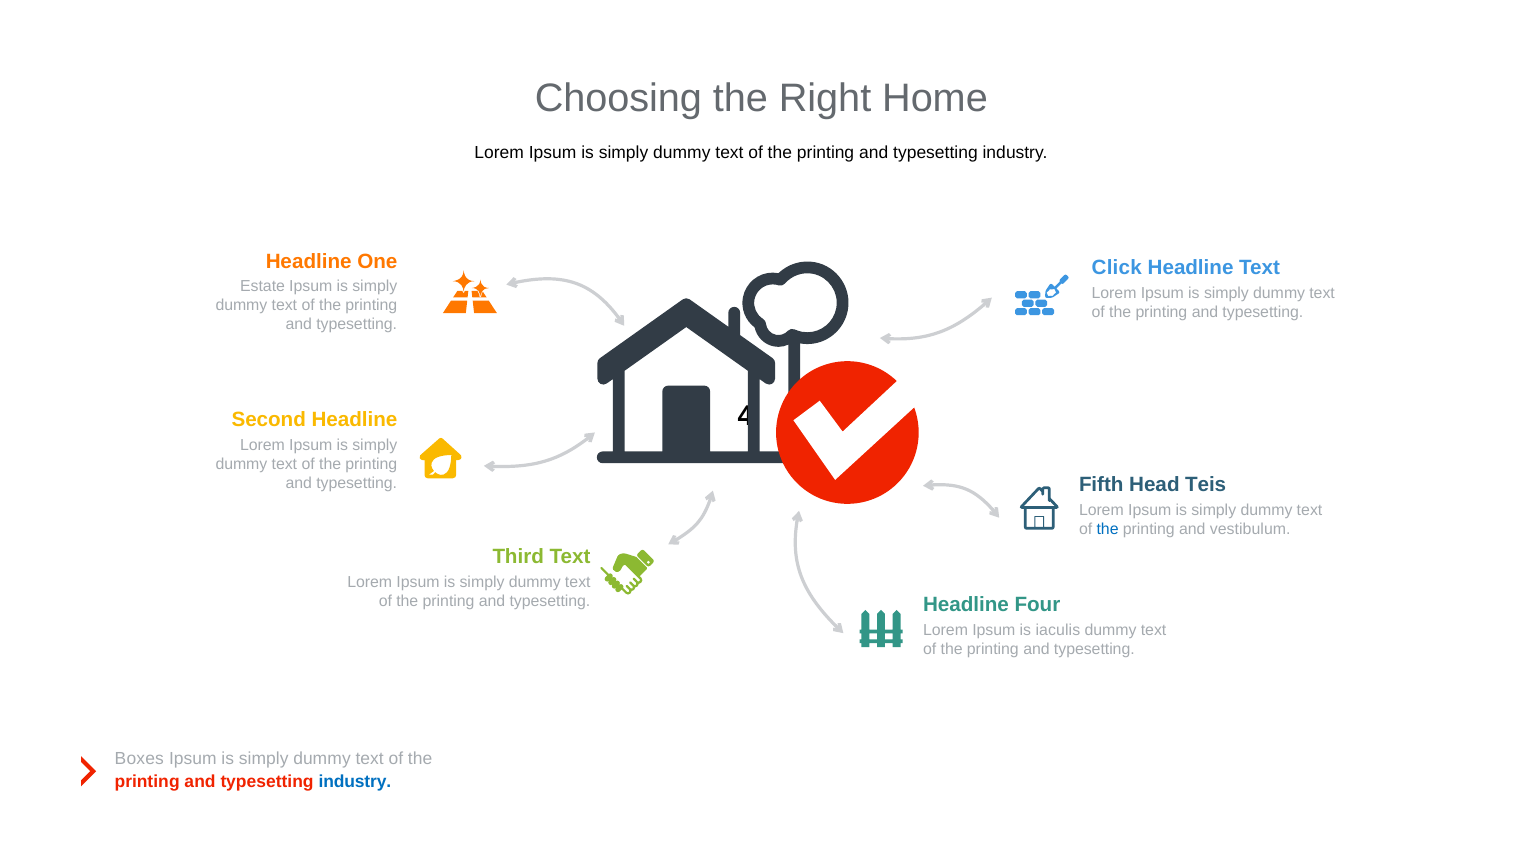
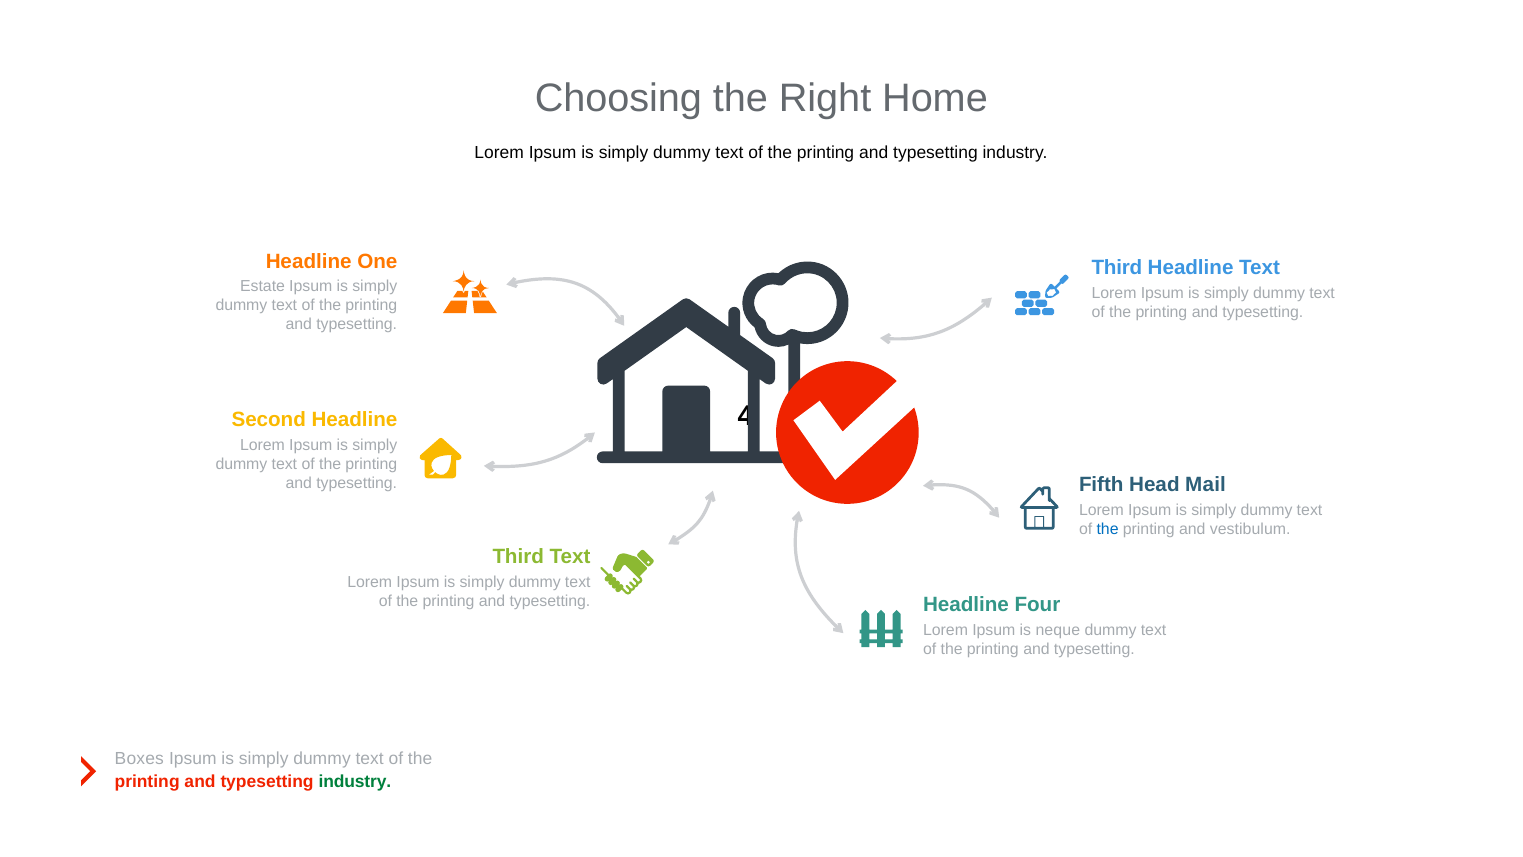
Click at (1117, 268): Click -> Third
Teis: Teis -> Mail
iaculis: iaculis -> neque
industry at (355, 781) colour: blue -> green
